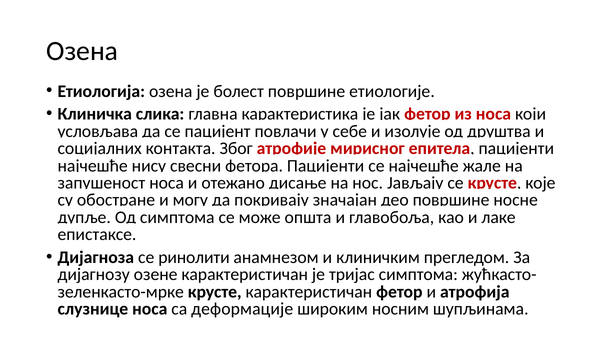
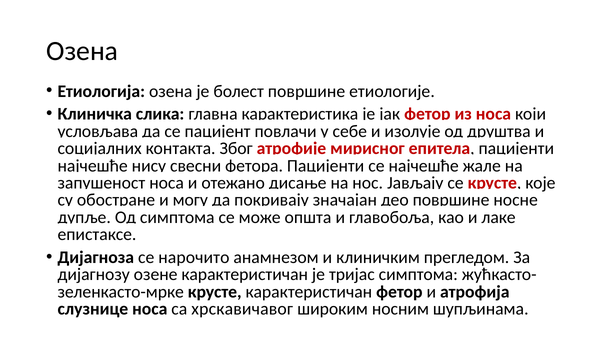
ринолити: ринолити -> нарочито
деформације: деформације -> хрскавичавог
